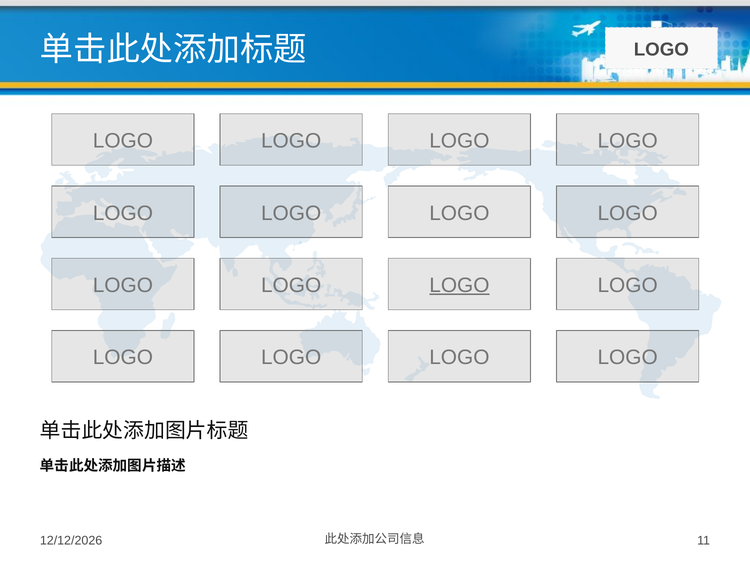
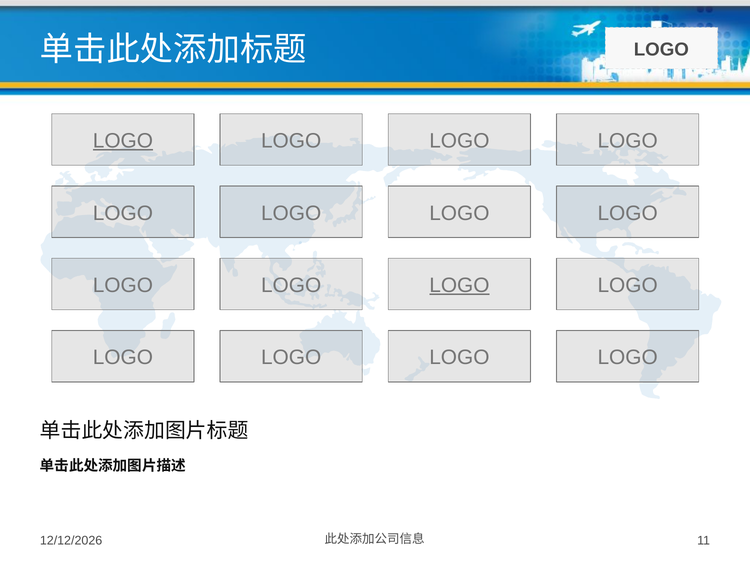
LOGO at (123, 141) underline: none -> present
